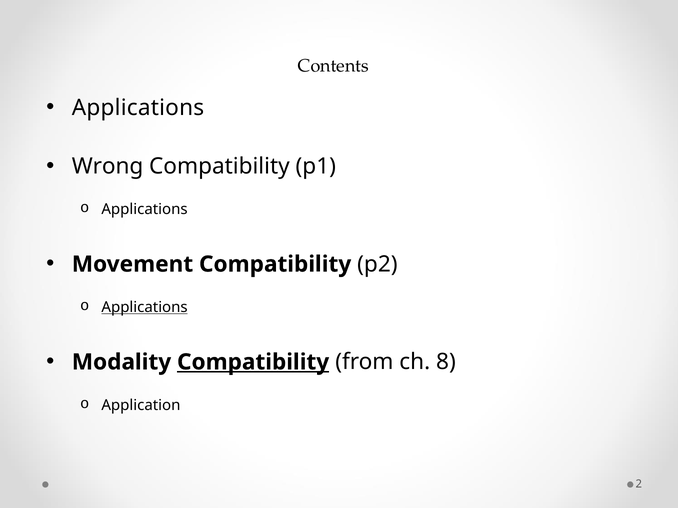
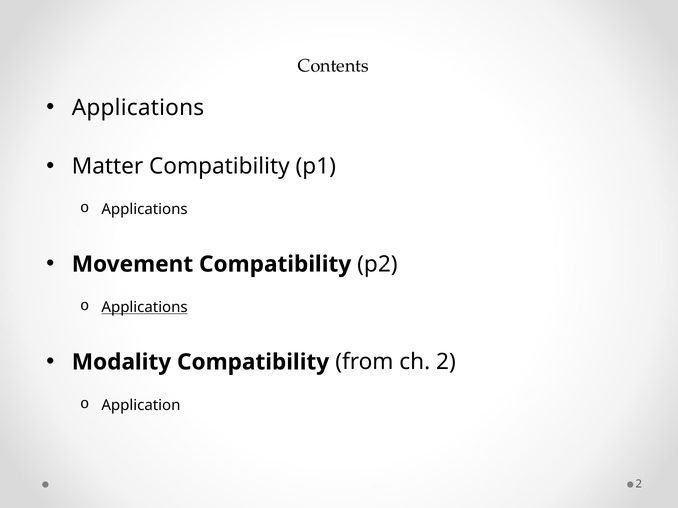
Wrong: Wrong -> Matter
Compatibility at (253, 362) underline: present -> none
ch 8: 8 -> 2
